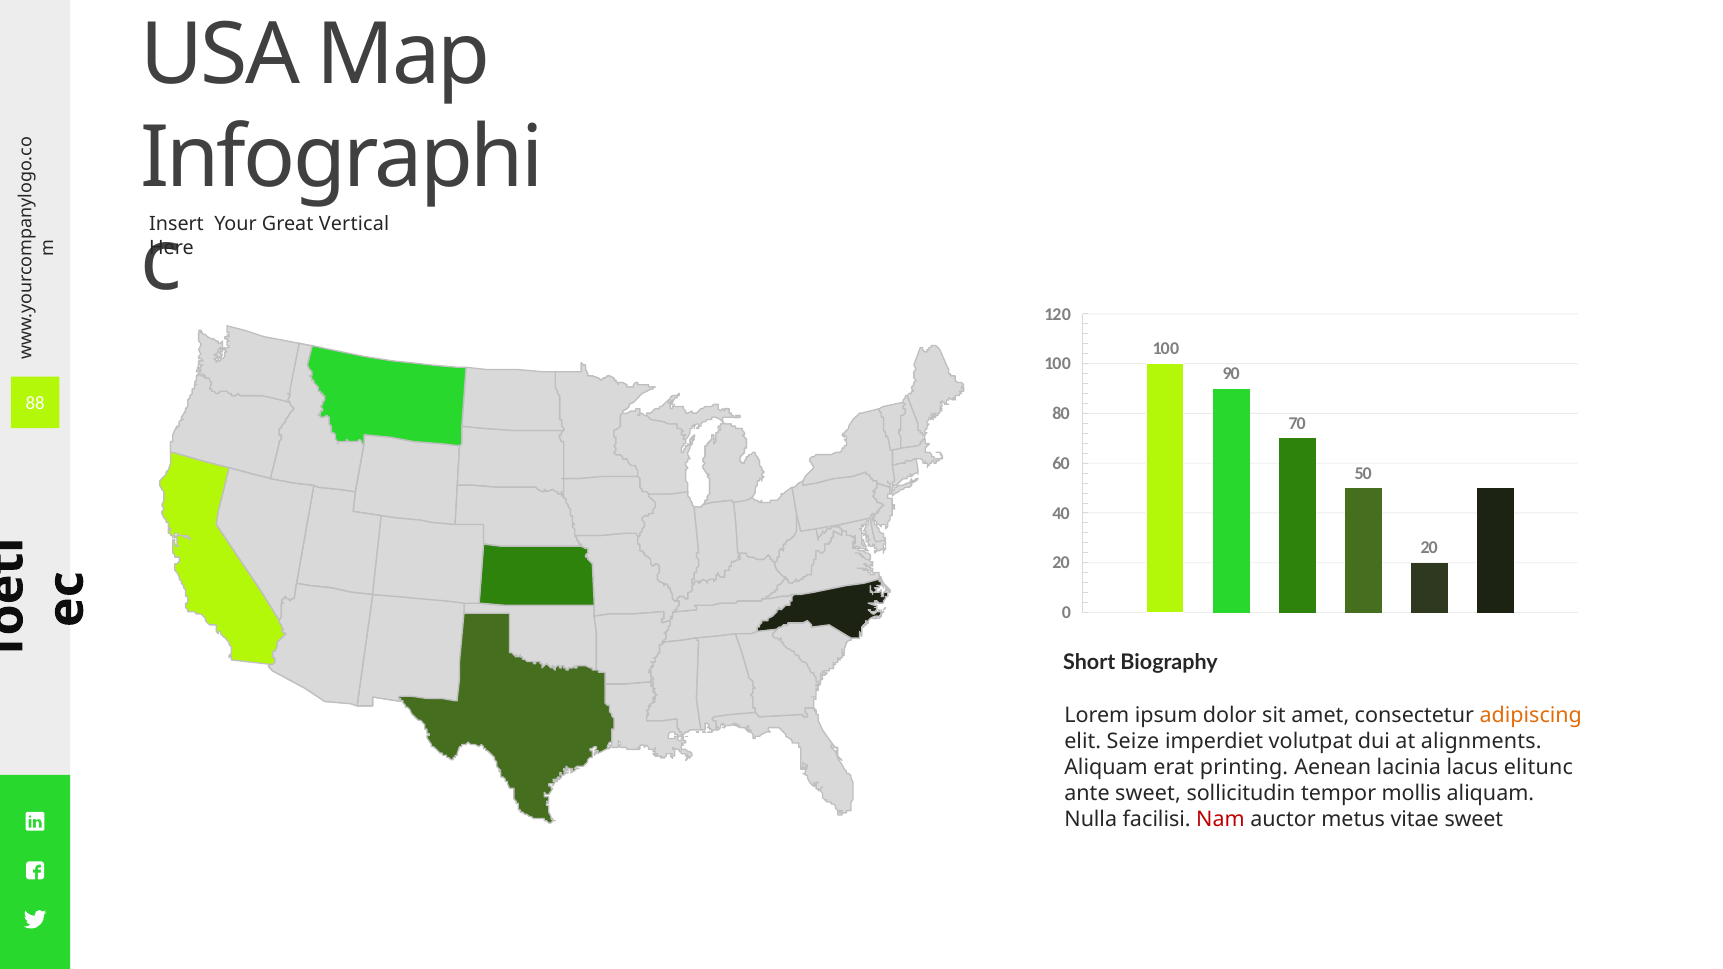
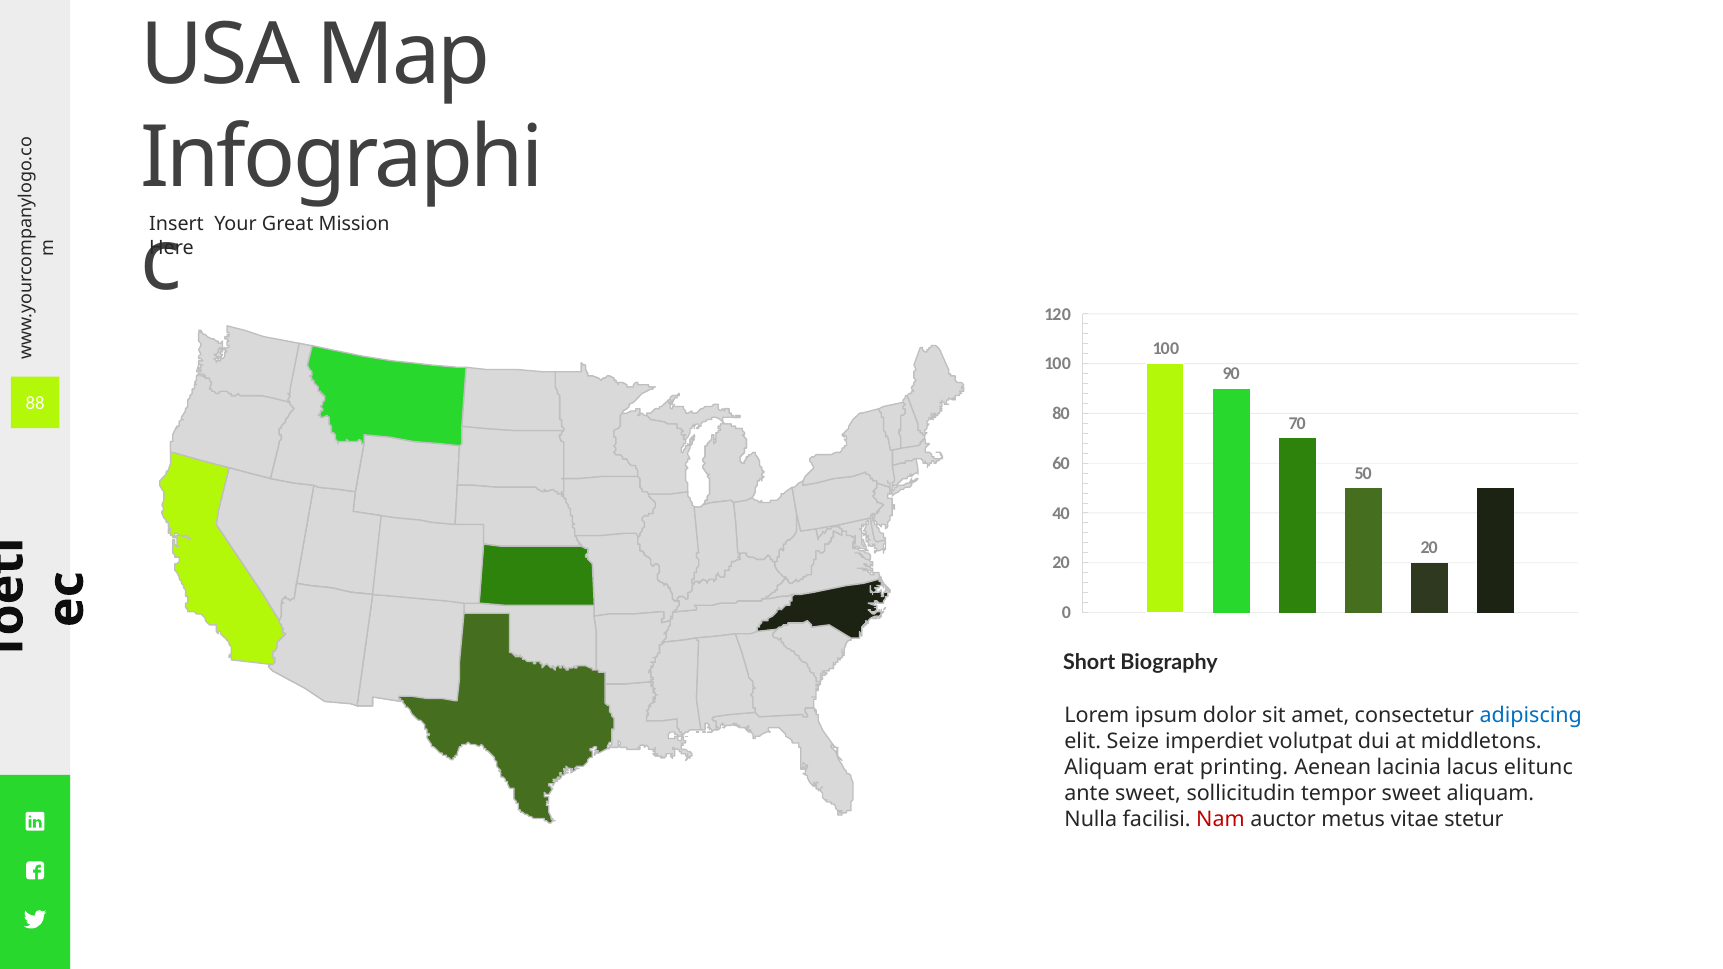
Vertical: Vertical -> Mission
adipiscing colour: orange -> blue
alignments: alignments -> middletons
tempor mollis: mollis -> sweet
vitae sweet: sweet -> stetur
